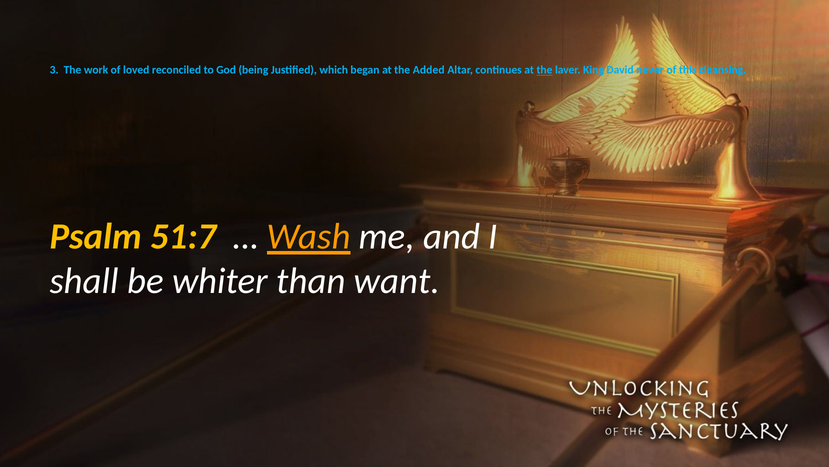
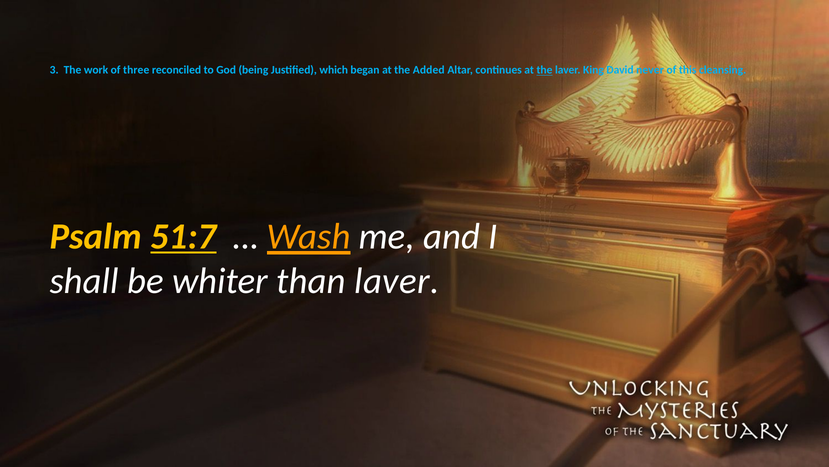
loved: loved -> three
51:7 underline: none -> present
than want: want -> laver
